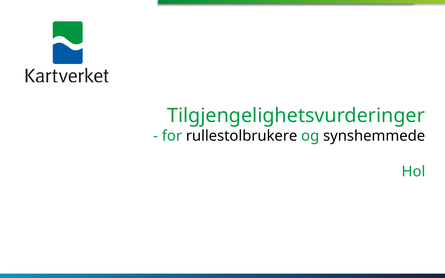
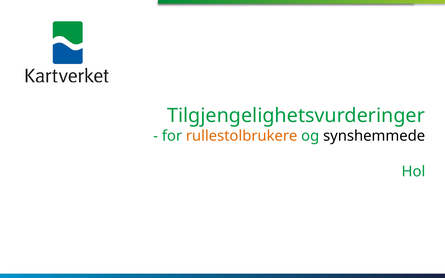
rullestolbrukere colour: black -> orange
